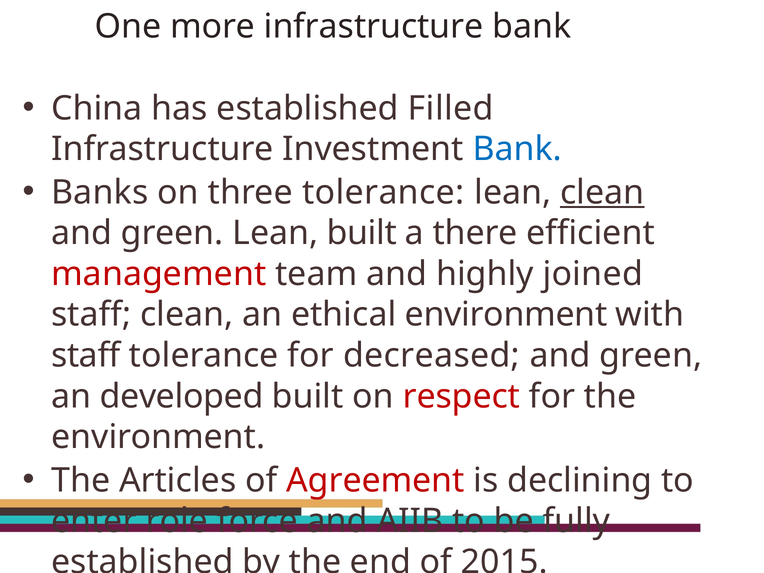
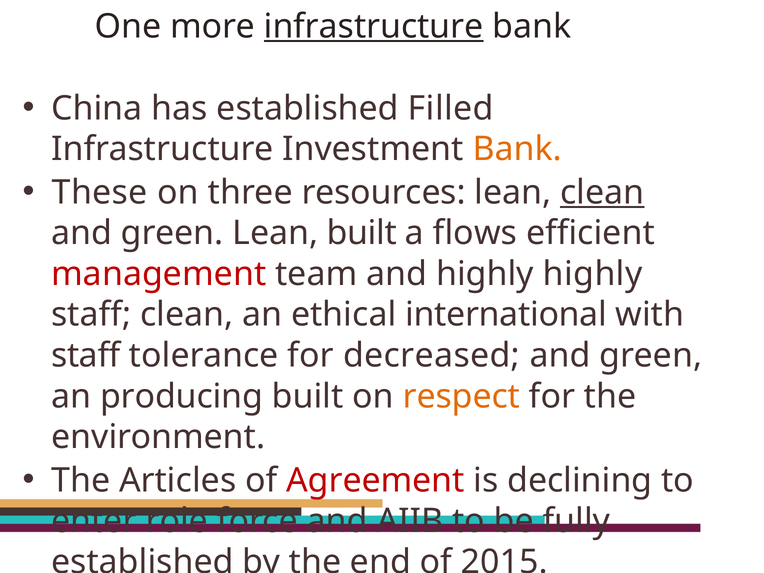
infrastructure at (374, 27) underline: none -> present
Bank at (517, 149) colour: blue -> orange
Banks: Banks -> These
three tolerance: tolerance -> resources
a there: there -> flows
highly joined: joined -> highly
ethical environment: environment -> international
developed: developed -> producing
respect colour: red -> orange
